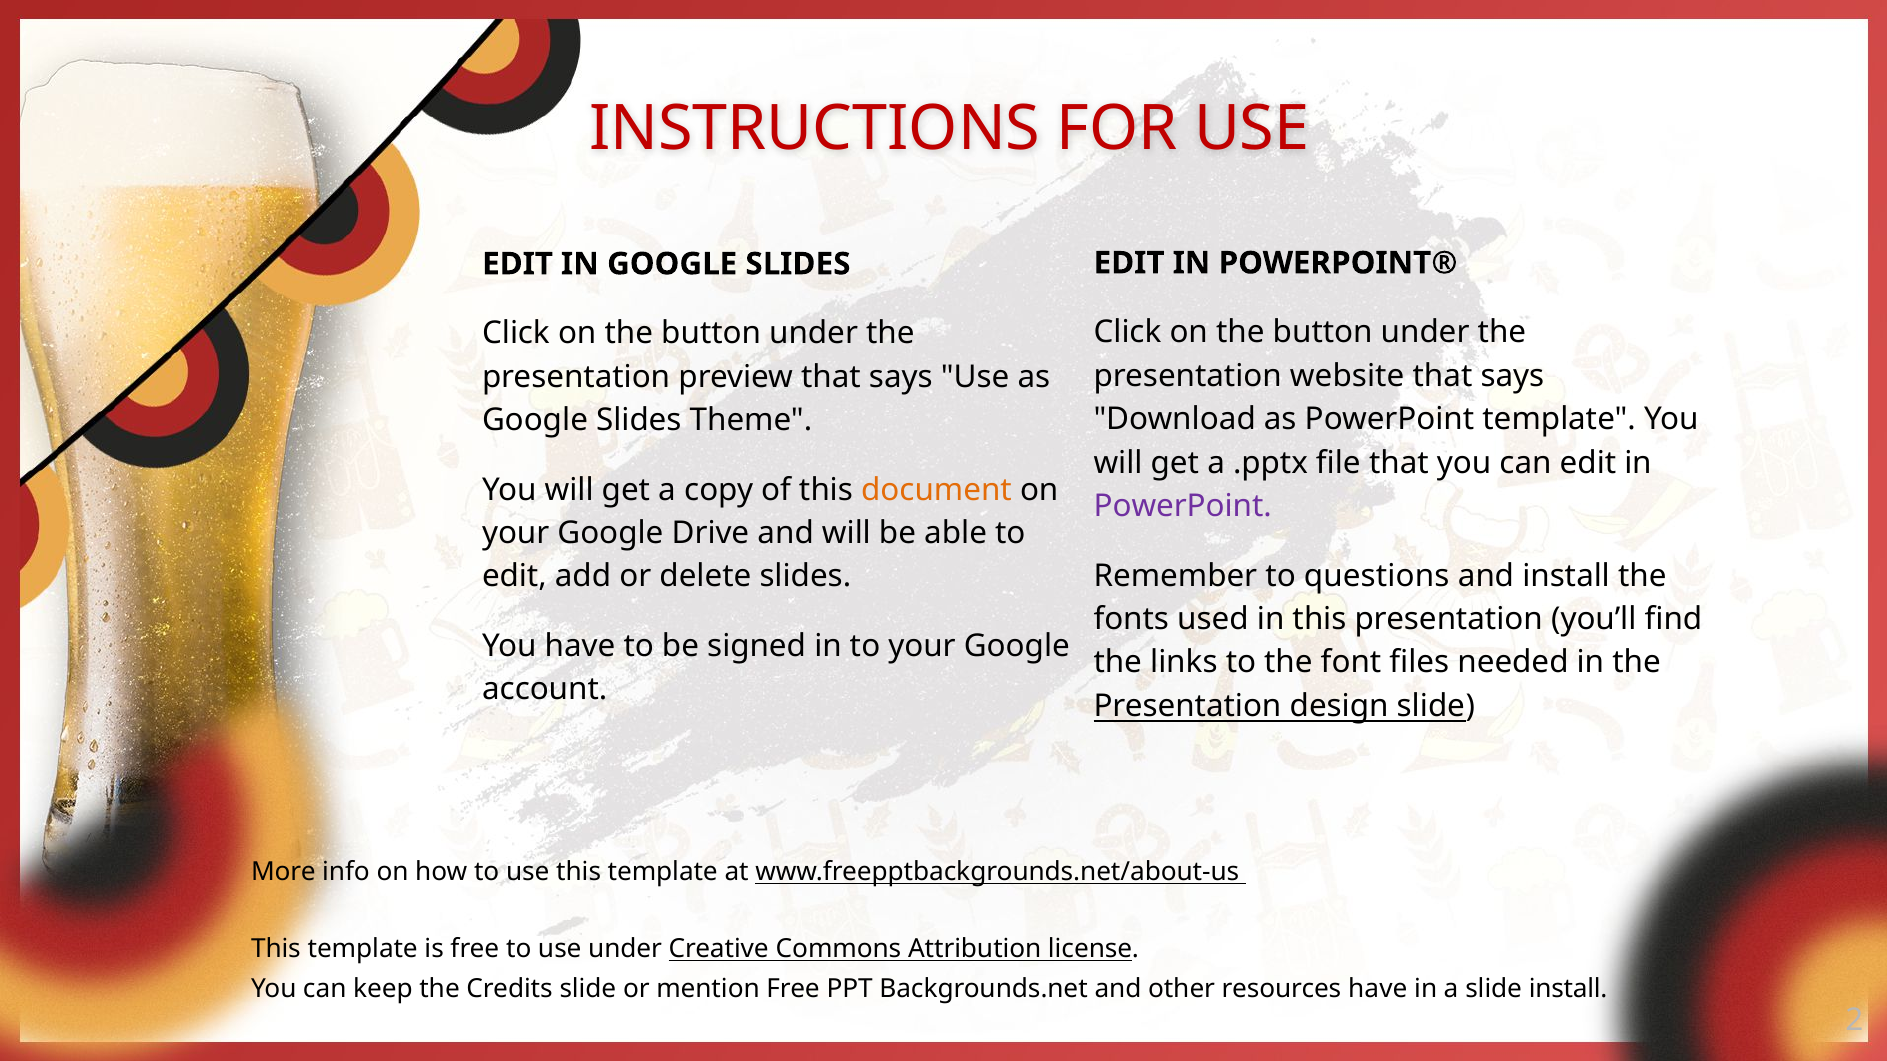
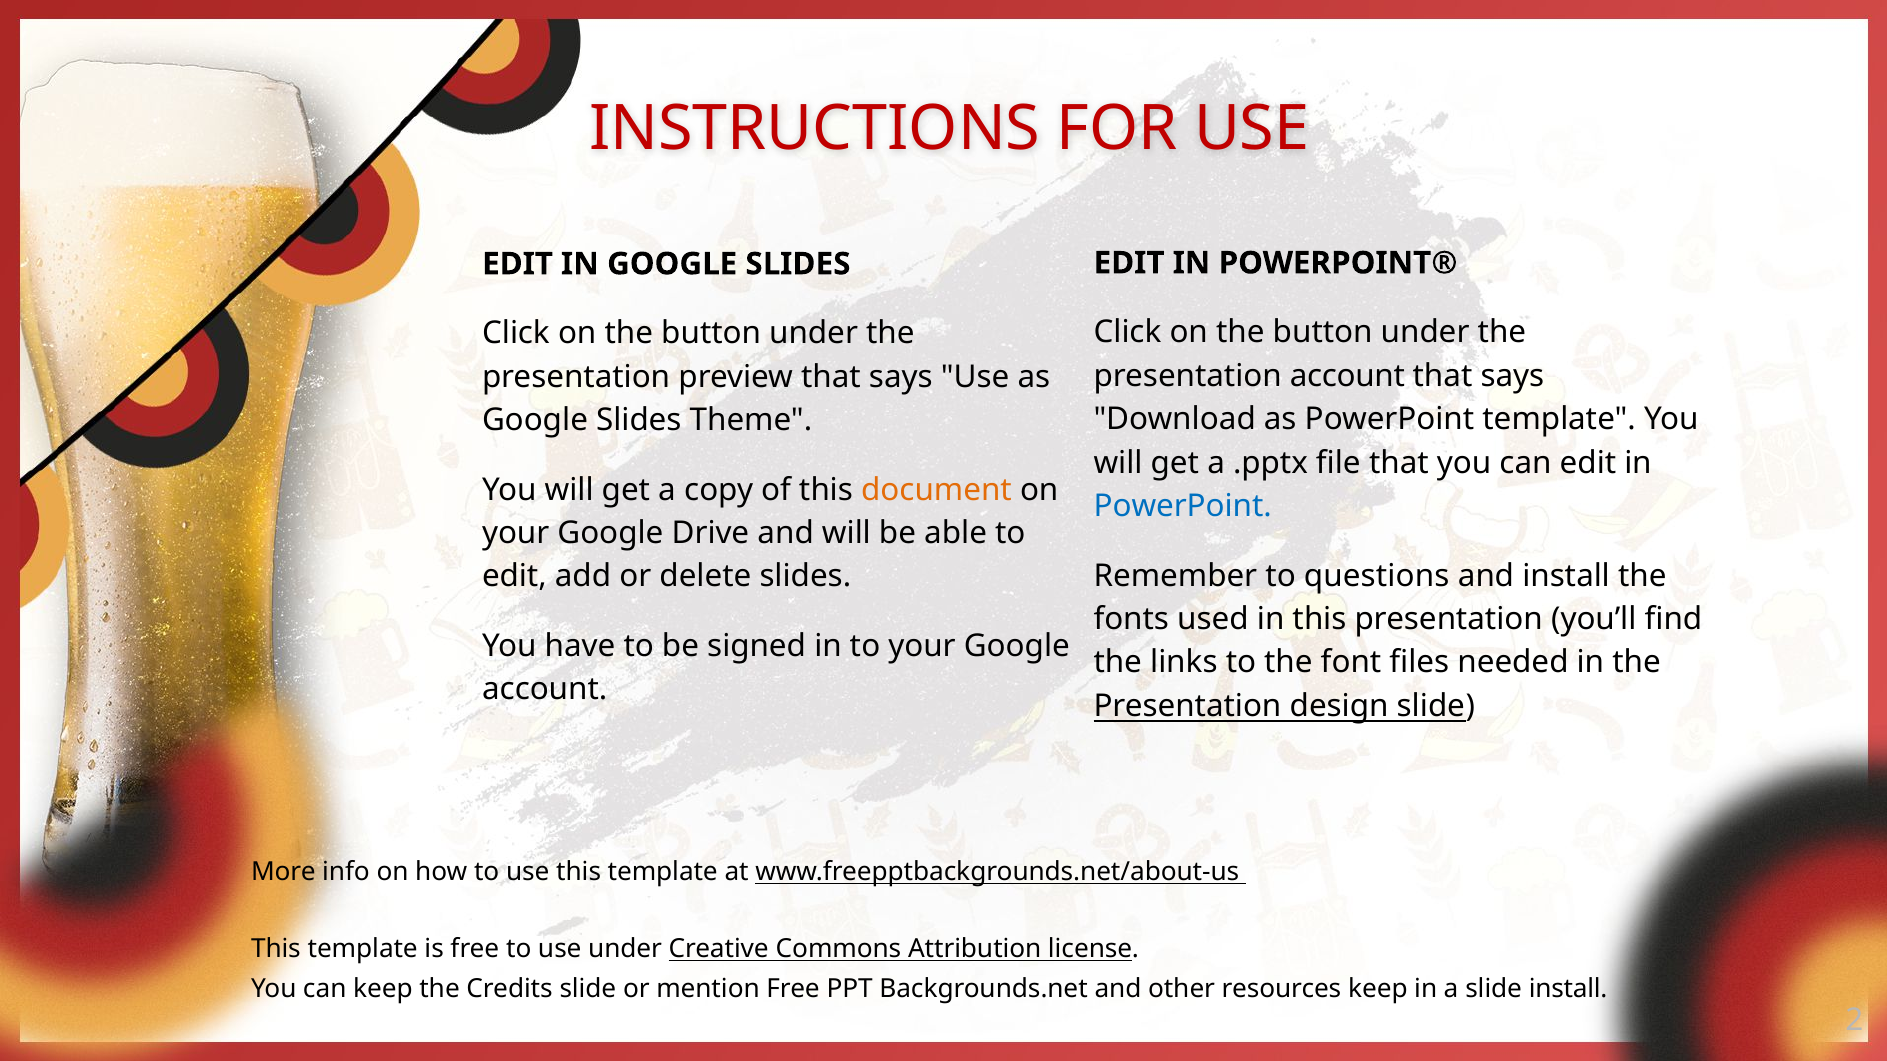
presentation website: website -> account
PowerPoint at (1183, 506) colour: purple -> blue
resources have: have -> keep
